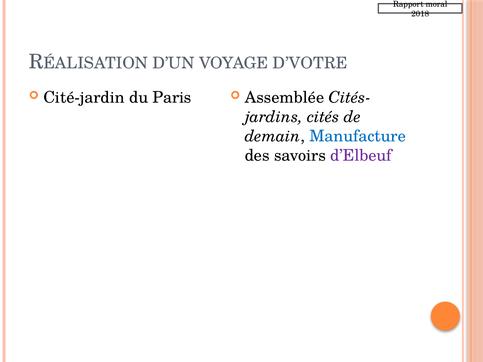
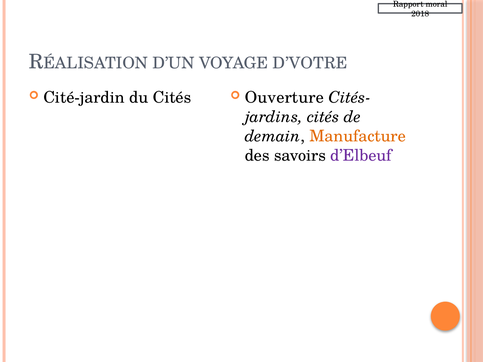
du Paris: Paris -> Cités
Assemblée: Assemblée -> Ouverture
Manufacture colour: blue -> orange
